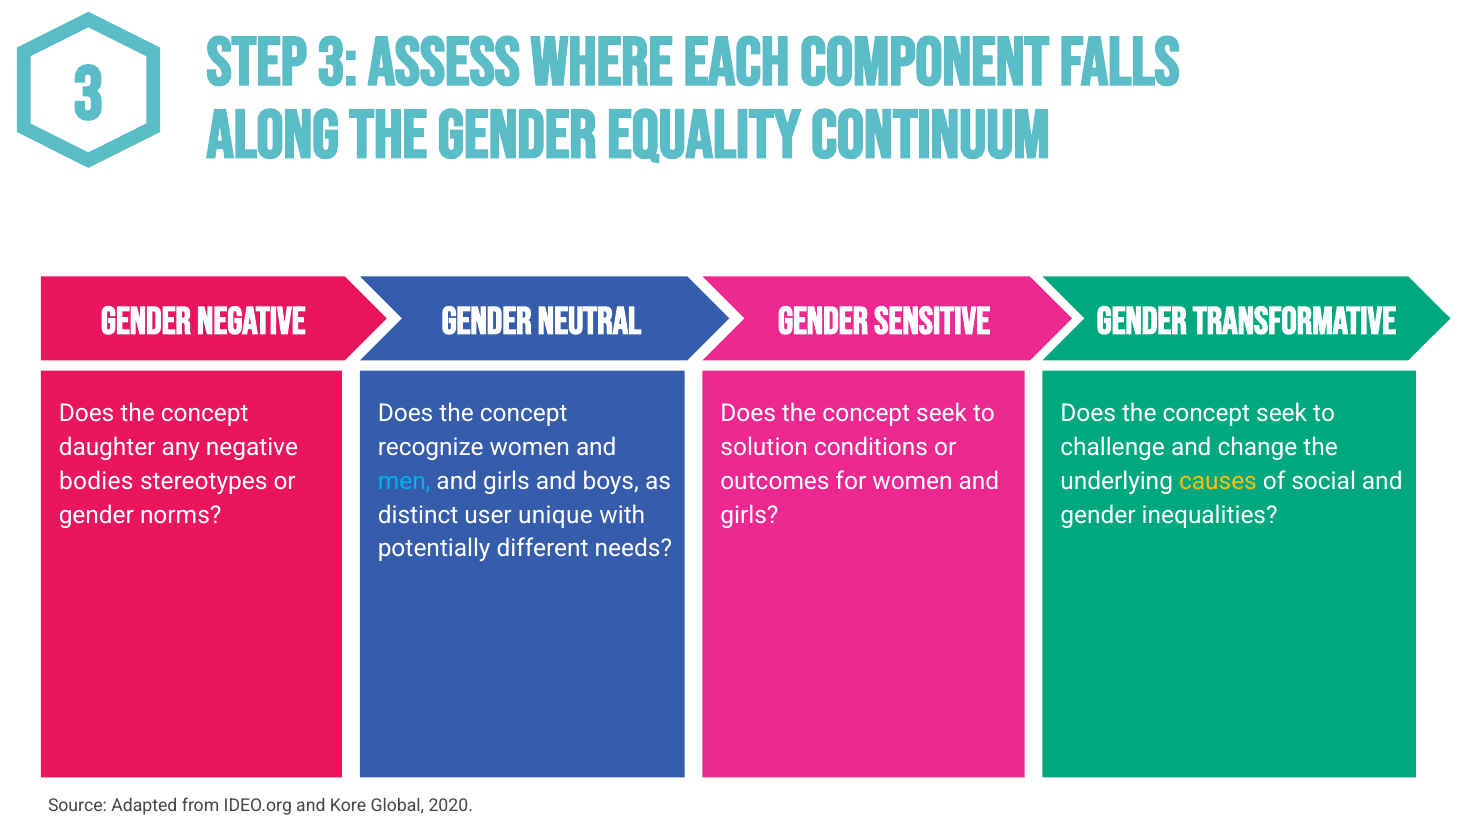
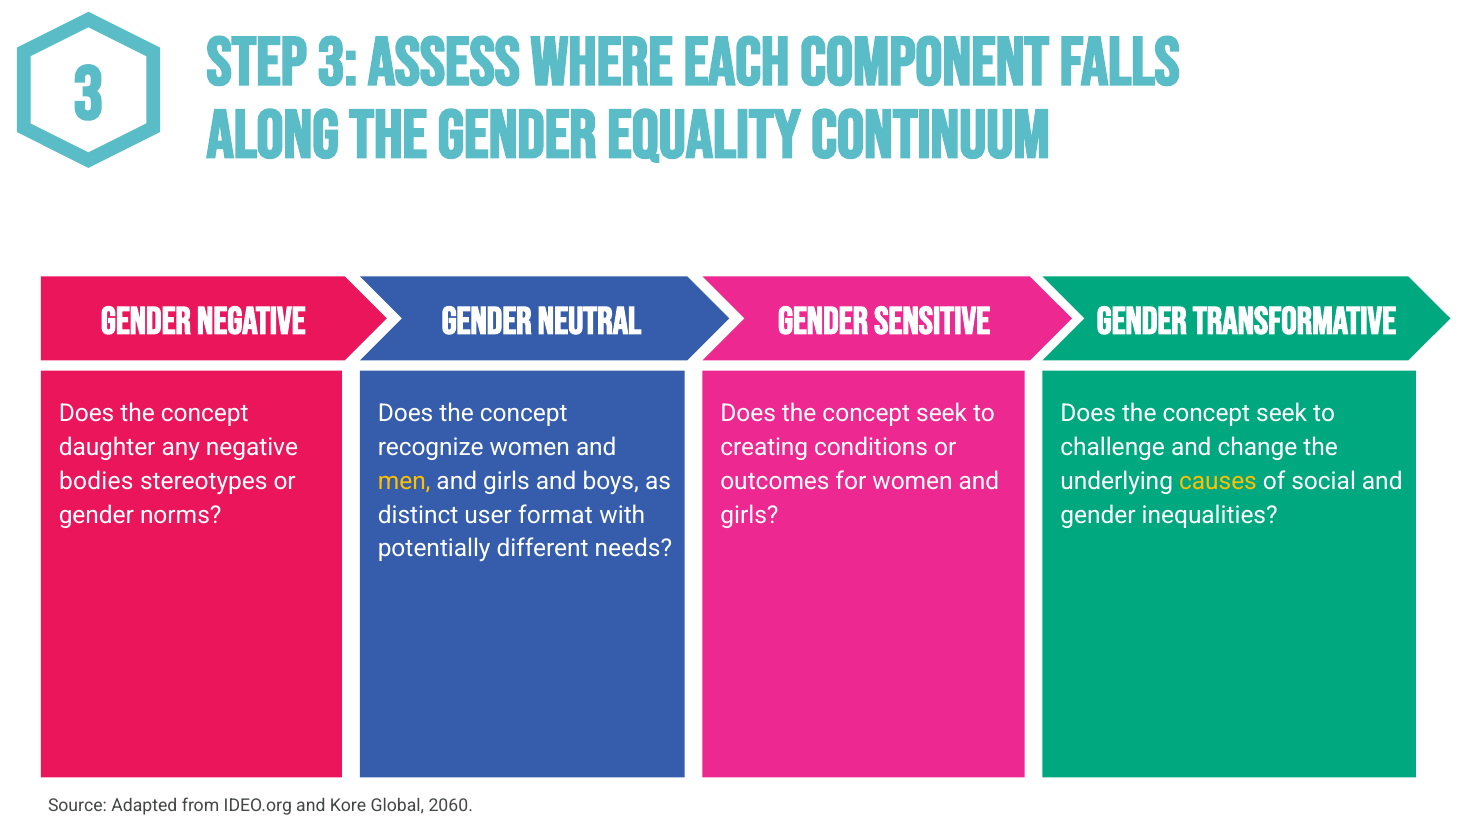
solution: solution -> creating
men colour: light blue -> yellow
unique: unique -> format
2020: 2020 -> 2060
